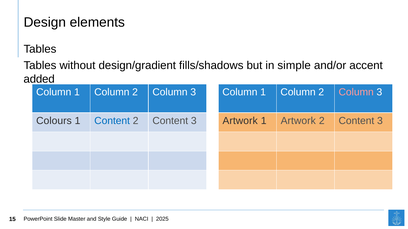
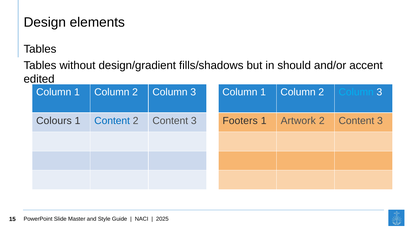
simple: simple -> should
added: added -> edited
Column at (356, 92) colour: pink -> light blue
Artwork at (240, 121): Artwork -> Footers
